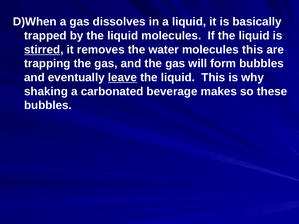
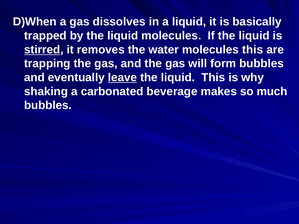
these: these -> much
